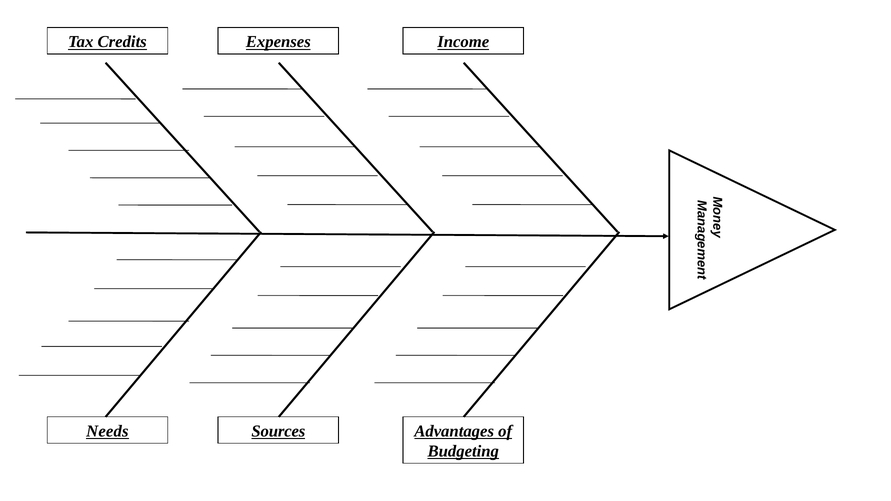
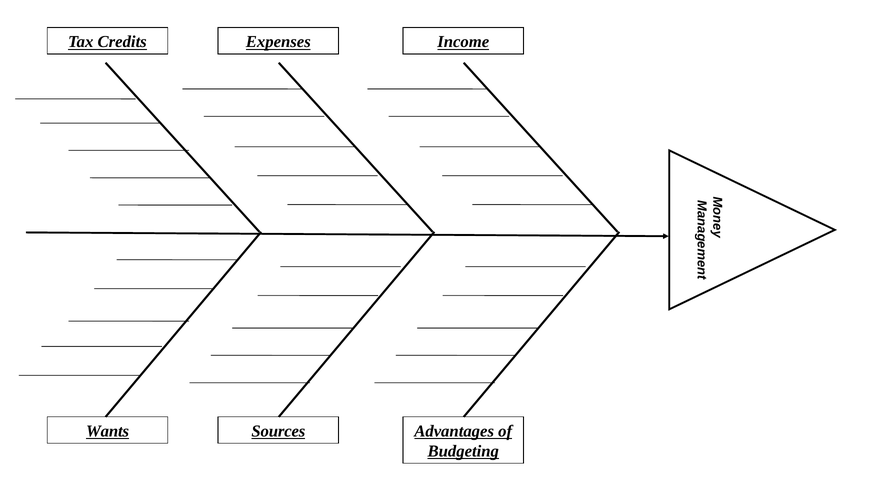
Needs: Needs -> Wants
